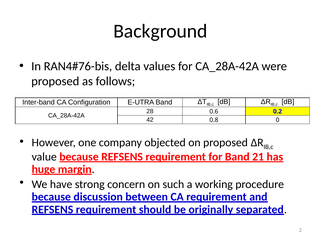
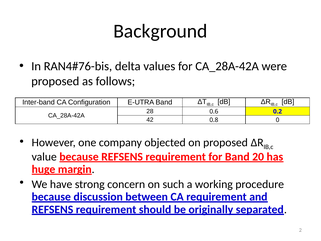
21: 21 -> 20
